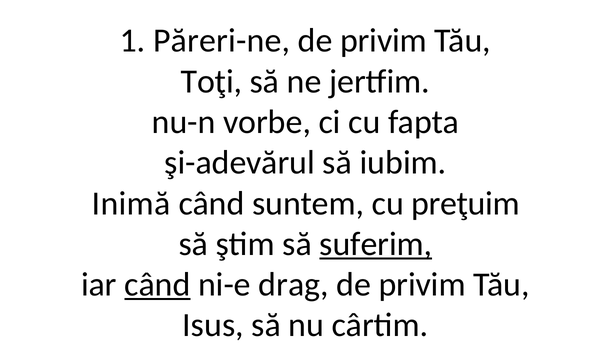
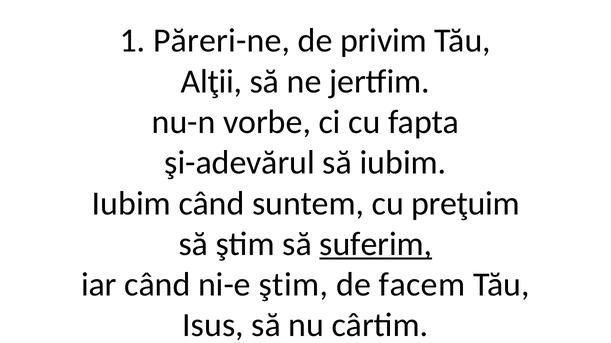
Toţi: Toţi -> Alţii
Inimă at (131, 204): Inimă -> Iubim
când at (157, 285) underline: present -> none
ni-e drag: drag -> ştim
privim at (422, 285): privim -> facem
